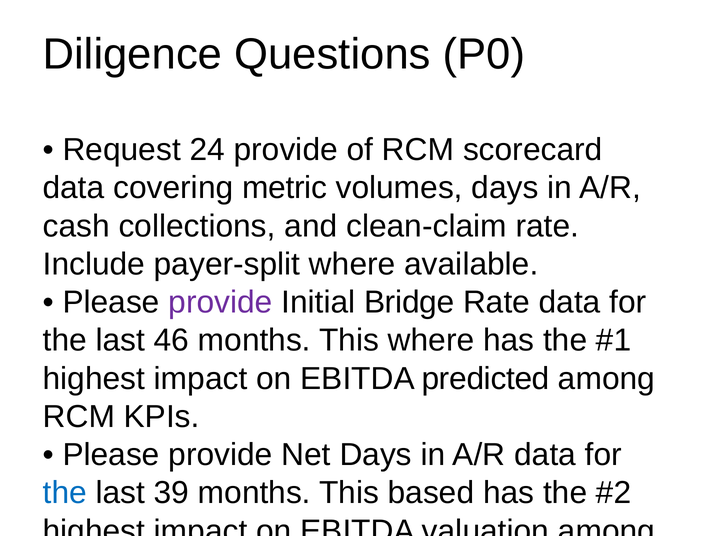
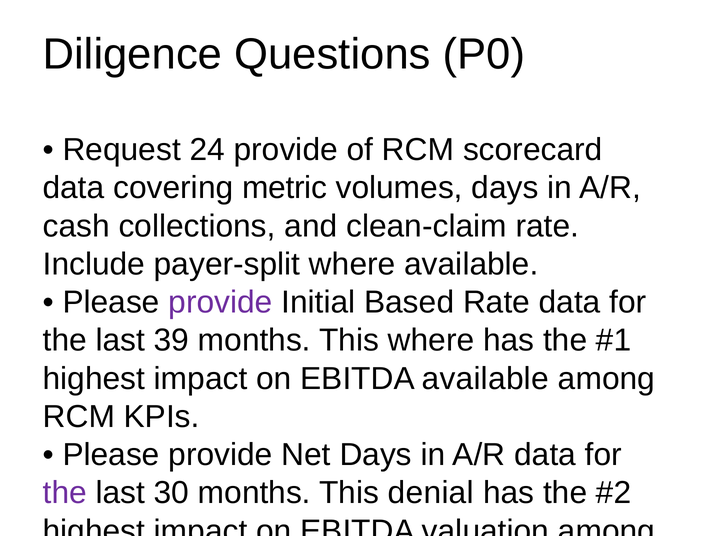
Bridge: Bridge -> Based
46: 46 -> 39
EBITDA predicted: predicted -> available
the at (65, 493) colour: blue -> purple
39: 39 -> 30
This based: based -> denial
